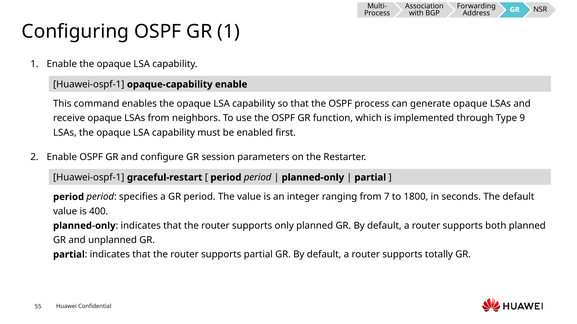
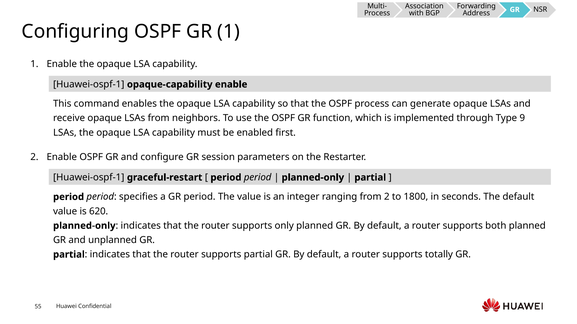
from 7: 7 -> 2
400: 400 -> 620
